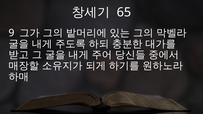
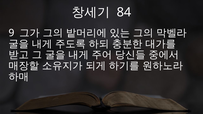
65: 65 -> 84
